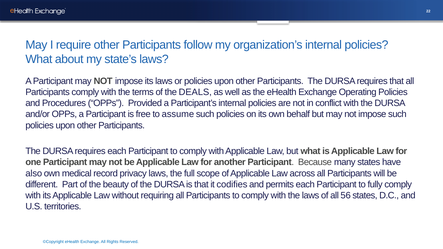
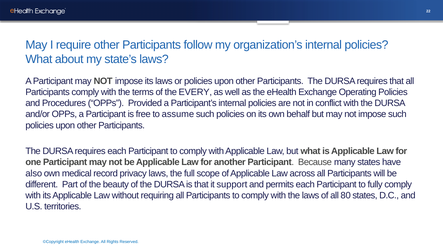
DEALS: DEALS -> EVERY
codifies: codifies -> support
56: 56 -> 80
